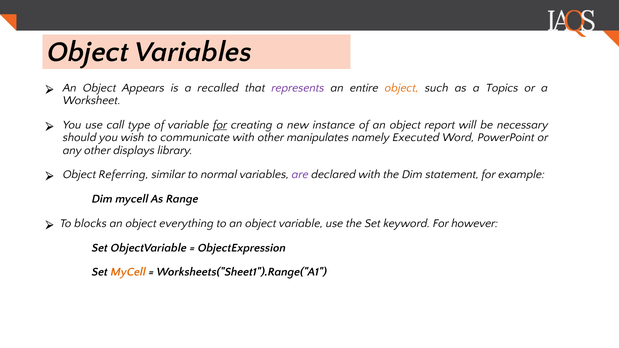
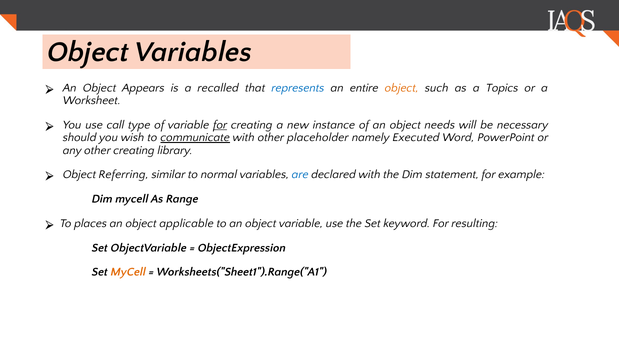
represents colour: purple -> blue
report: report -> needs
communicate underline: none -> present
manipulates: manipulates -> placeholder
other displays: displays -> creating
are colour: purple -> blue
blocks: blocks -> places
everything: everything -> applicable
however: however -> resulting
